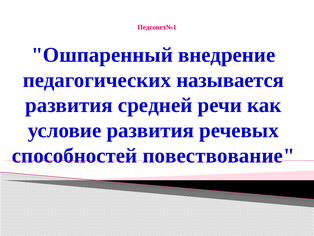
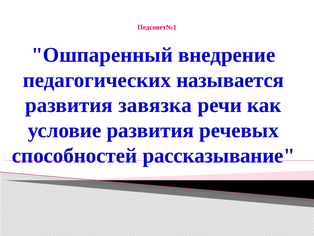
средней: средней -> завязка
повествование: повествование -> рассказывание
